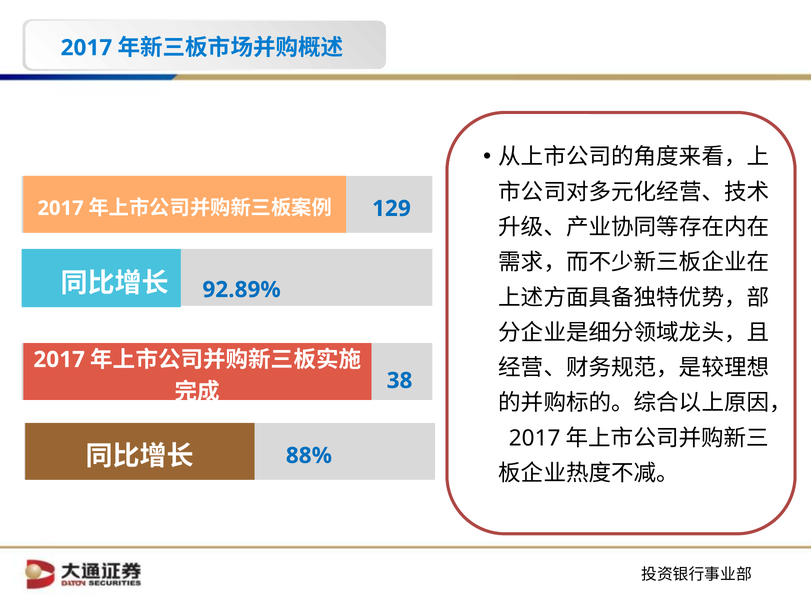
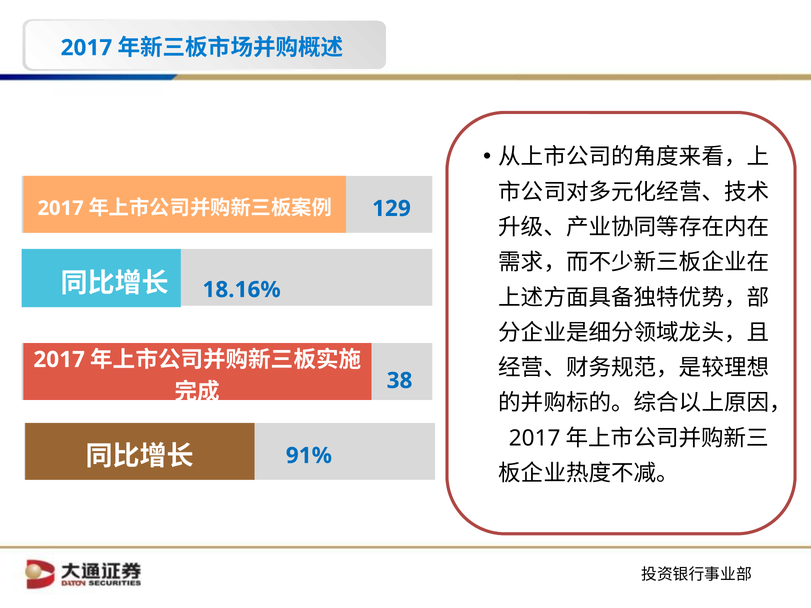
92.89%: 92.89% -> 18.16%
88%: 88% -> 91%
